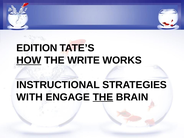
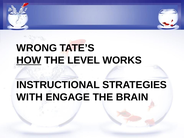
EDITION: EDITION -> WRONG
WRITE: WRITE -> LEVEL
THE at (103, 97) underline: present -> none
